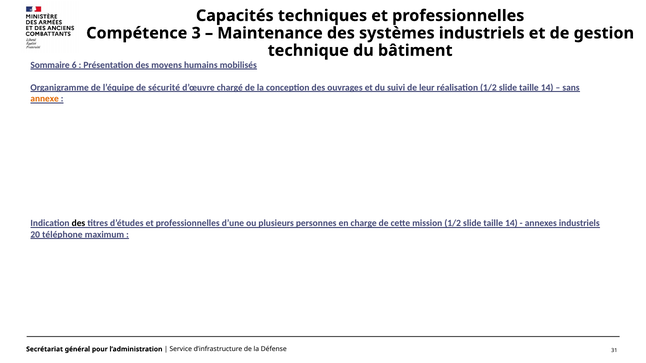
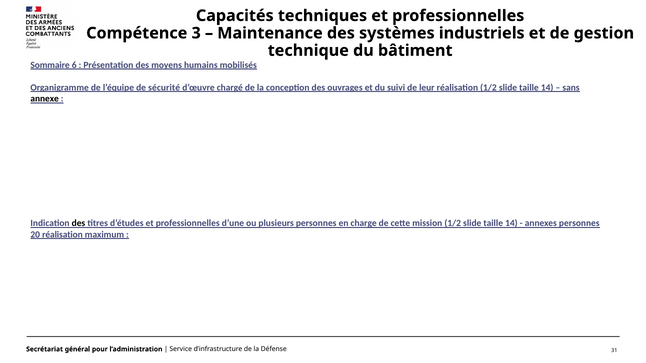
annexe colour: orange -> black
annexes industriels: industriels -> personnes
20 téléphone: téléphone -> réalisation
